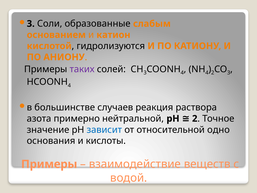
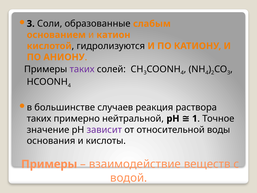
азота at (39, 118): азота -> таких
рН 2: 2 -> 1
зависит colour: blue -> purple
одно: одно -> воды
